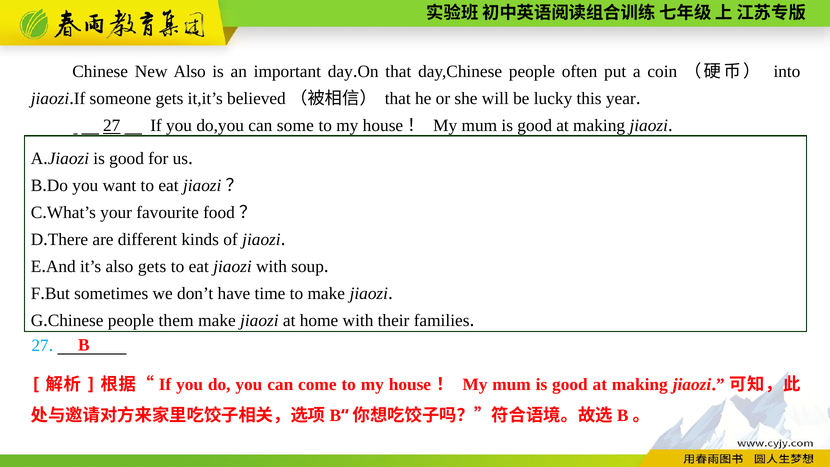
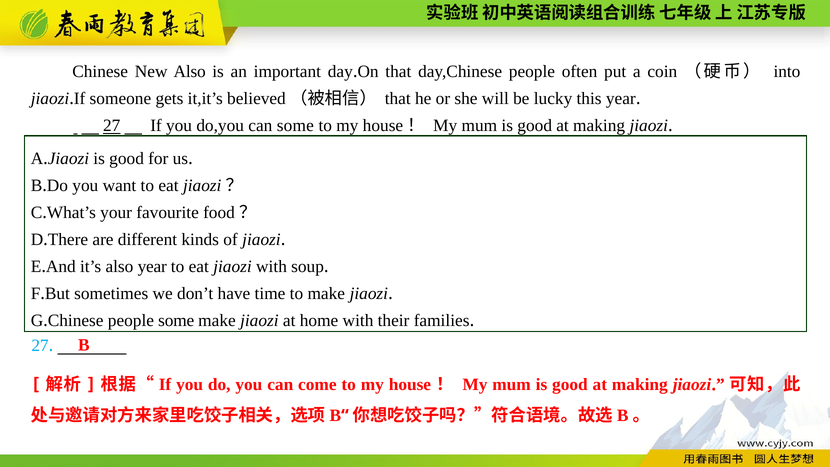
also gets: gets -> year
people them: them -> some
